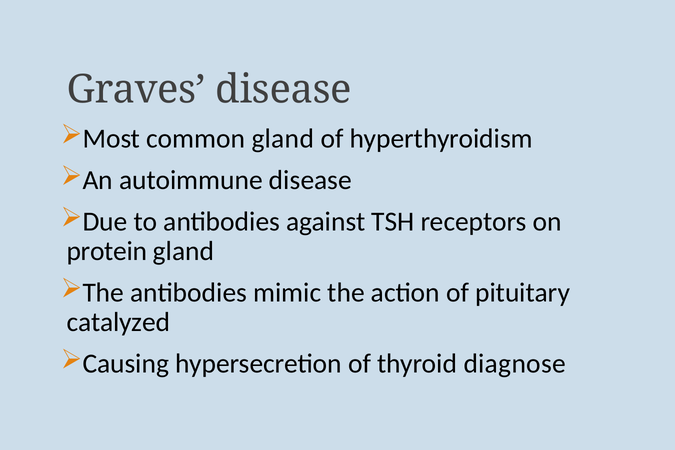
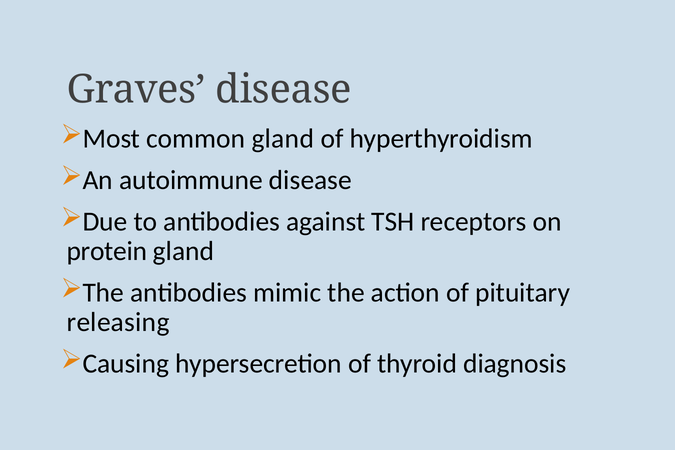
catalyzed: catalyzed -> releasing
diagnose: diagnose -> diagnosis
